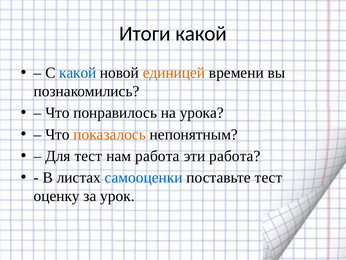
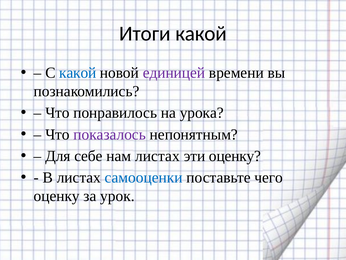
единицей colour: orange -> purple
показалось colour: orange -> purple
Для тест: тест -> себе
нам работа: работа -> листах
эти работа: работа -> оценку
поставьте тест: тест -> чего
